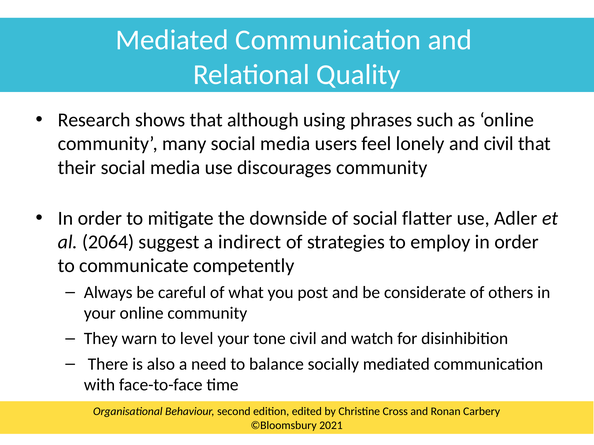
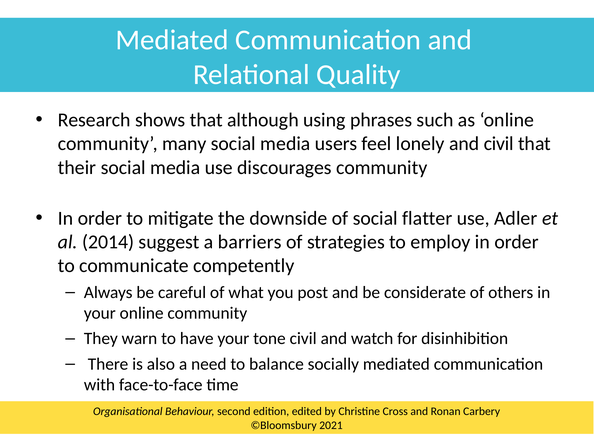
2064: 2064 -> 2014
indirect: indirect -> barriers
level: level -> have
